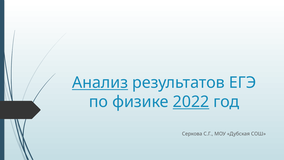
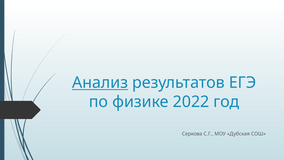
2022 underline: present -> none
